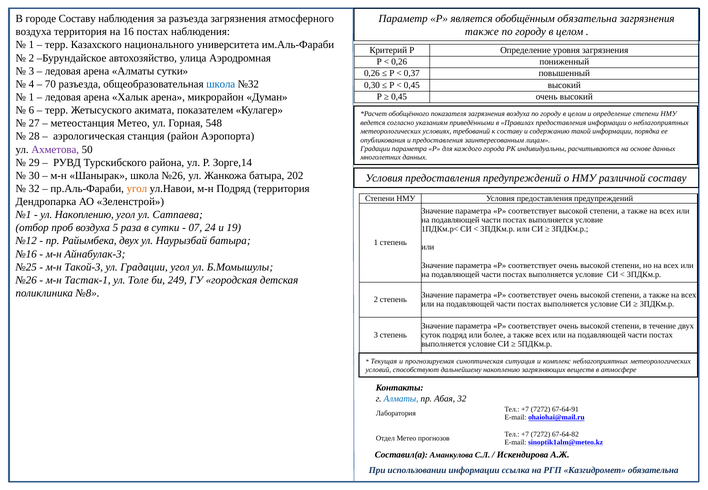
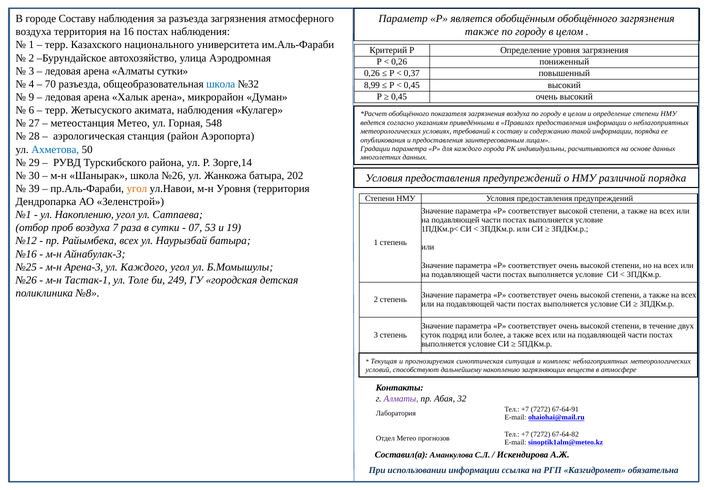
обобщённым обязательна: обязательна -> обобщённого
0,30: 0,30 -> 8,99
1 at (31, 97): 1 -> 9
акимата показателем: показателем -> наблюдения
Ахметова colour: purple -> blue
различной составу: составу -> порядка
32 at (34, 189): 32 -> 39
м-н Подряд: Подряд -> Уровня
5: 5 -> 7
24: 24 -> 53
Райымбека двух: двух -> всех
Такой-3: Такой-3 -> Арена-3
ул Градации: Градации -> Каждого
Алматы at (401, 399) colour: blue -> purple
